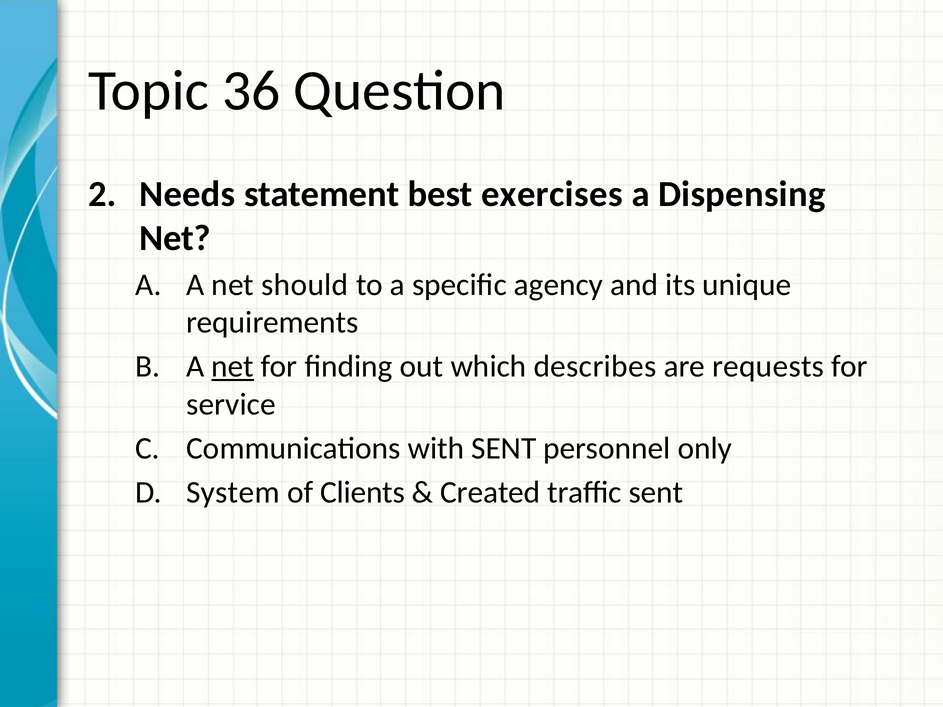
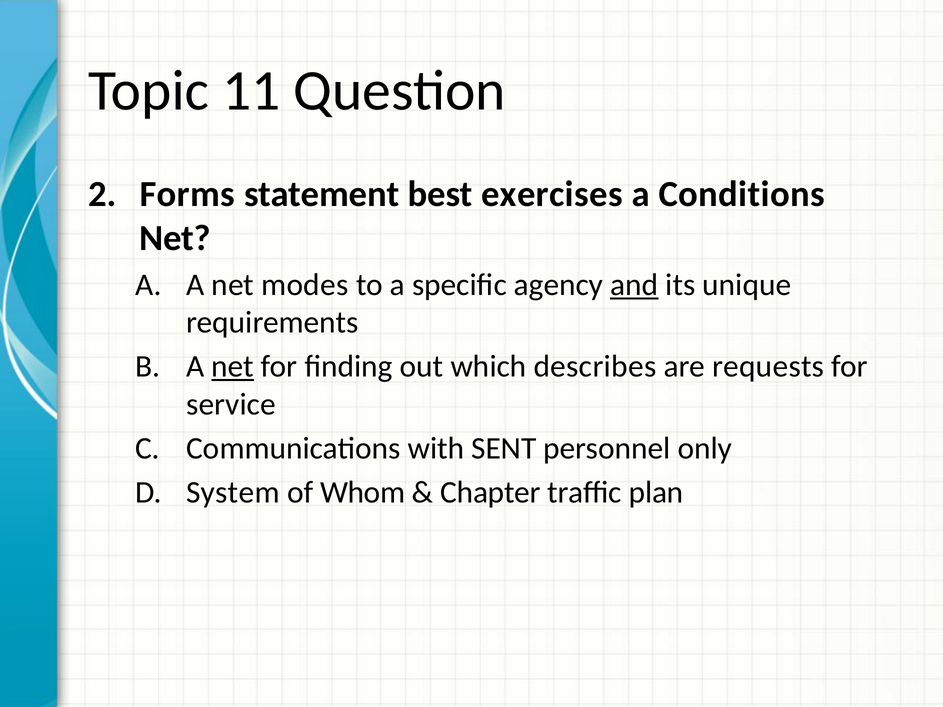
36: 36 -> 11
Needs: Needs -> Forms
Dispensing: Dispensing -> Conditions
should: should -> modes
and underline: none -> present
Clients: Clients -> Whom
Created: Created -> Chapter
traffic sent: sent -> plan
